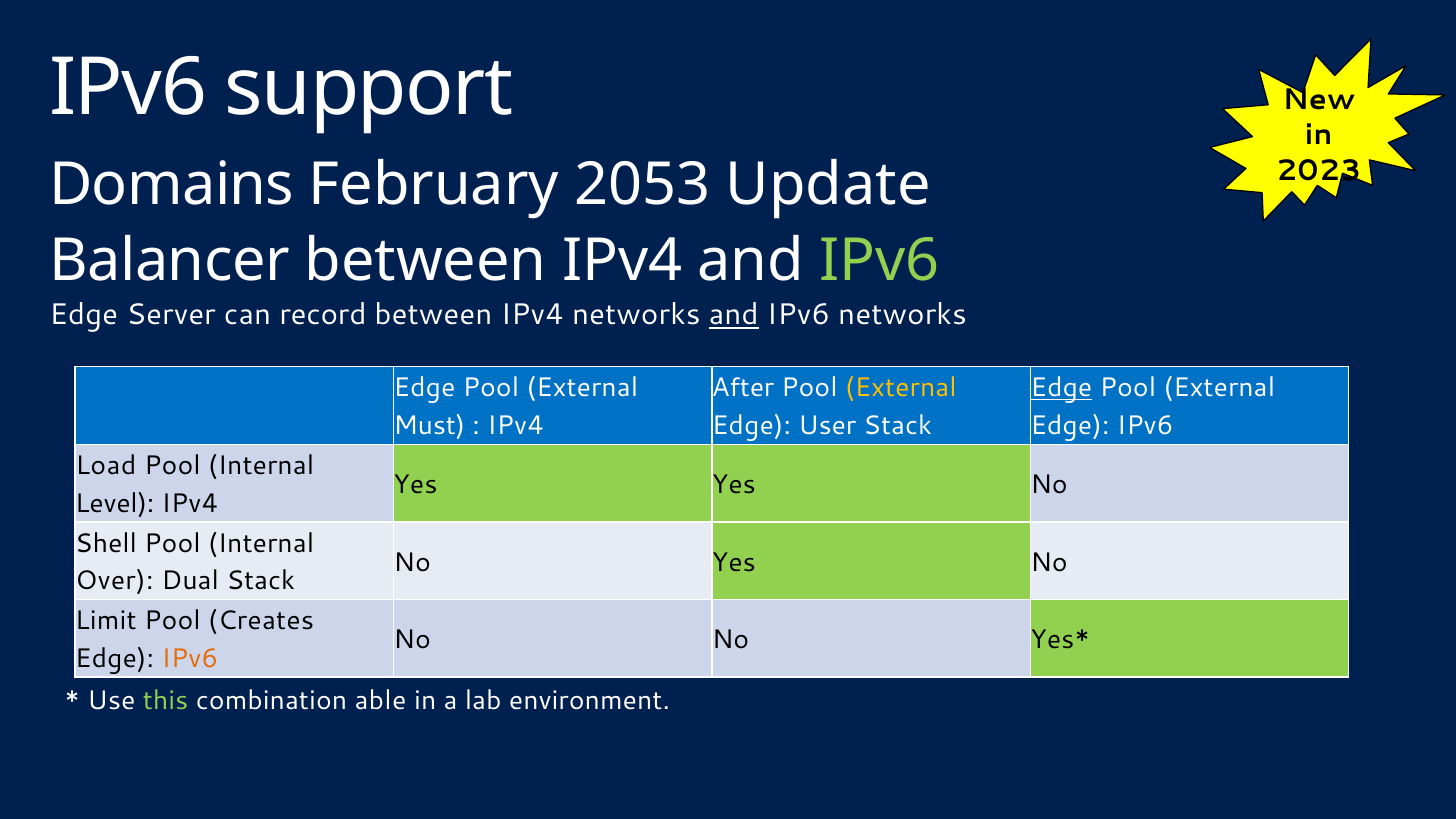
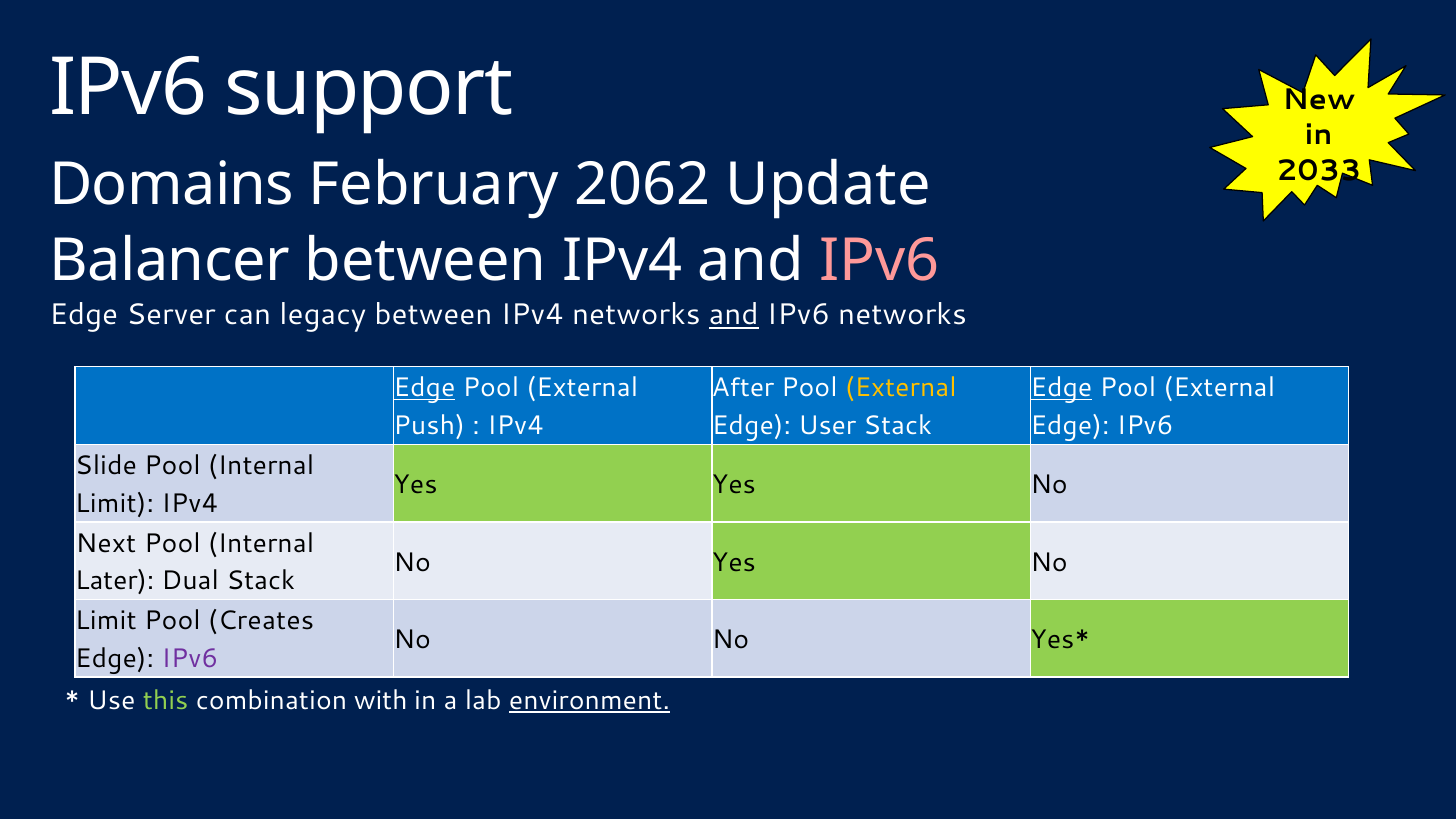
2023: 2023 -> 2033
2053: 2053 -> 2062
IPv6 at (880, 261) colour: light green -> pink
record: record -> legacy
Edge at (424, 388) underline: none -> present
Must: Must -> Push
Load: Load -> Slide
Level at (115, 503): Level -> Limit
Shell: Shell -> Next
Over: Over -> Later
IPv6 at (190, 659) colour: orange -> purple
able: able -> with
environment underline: none -> present
